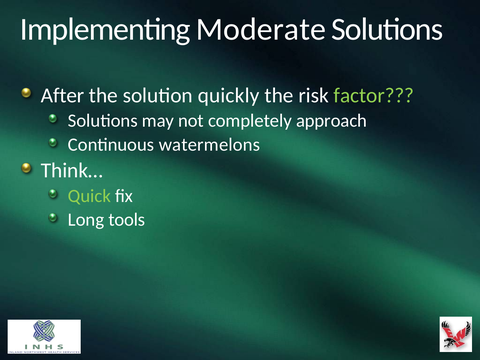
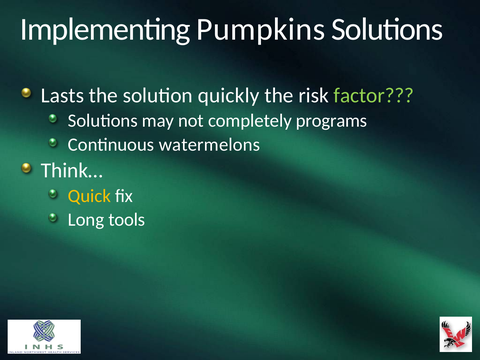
Moderate: Moderate -> Pumpkins
After: After -> Lasts
approach: approach -> programs
Quick colour: light green -> yellow
